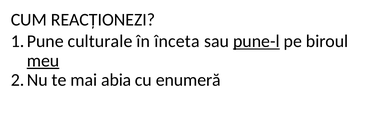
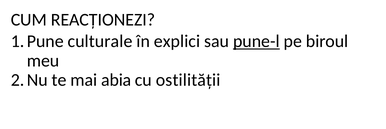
înceta: înceta -> explici
meu underline: present -> none
enumeră: enumeră -> ostilității
